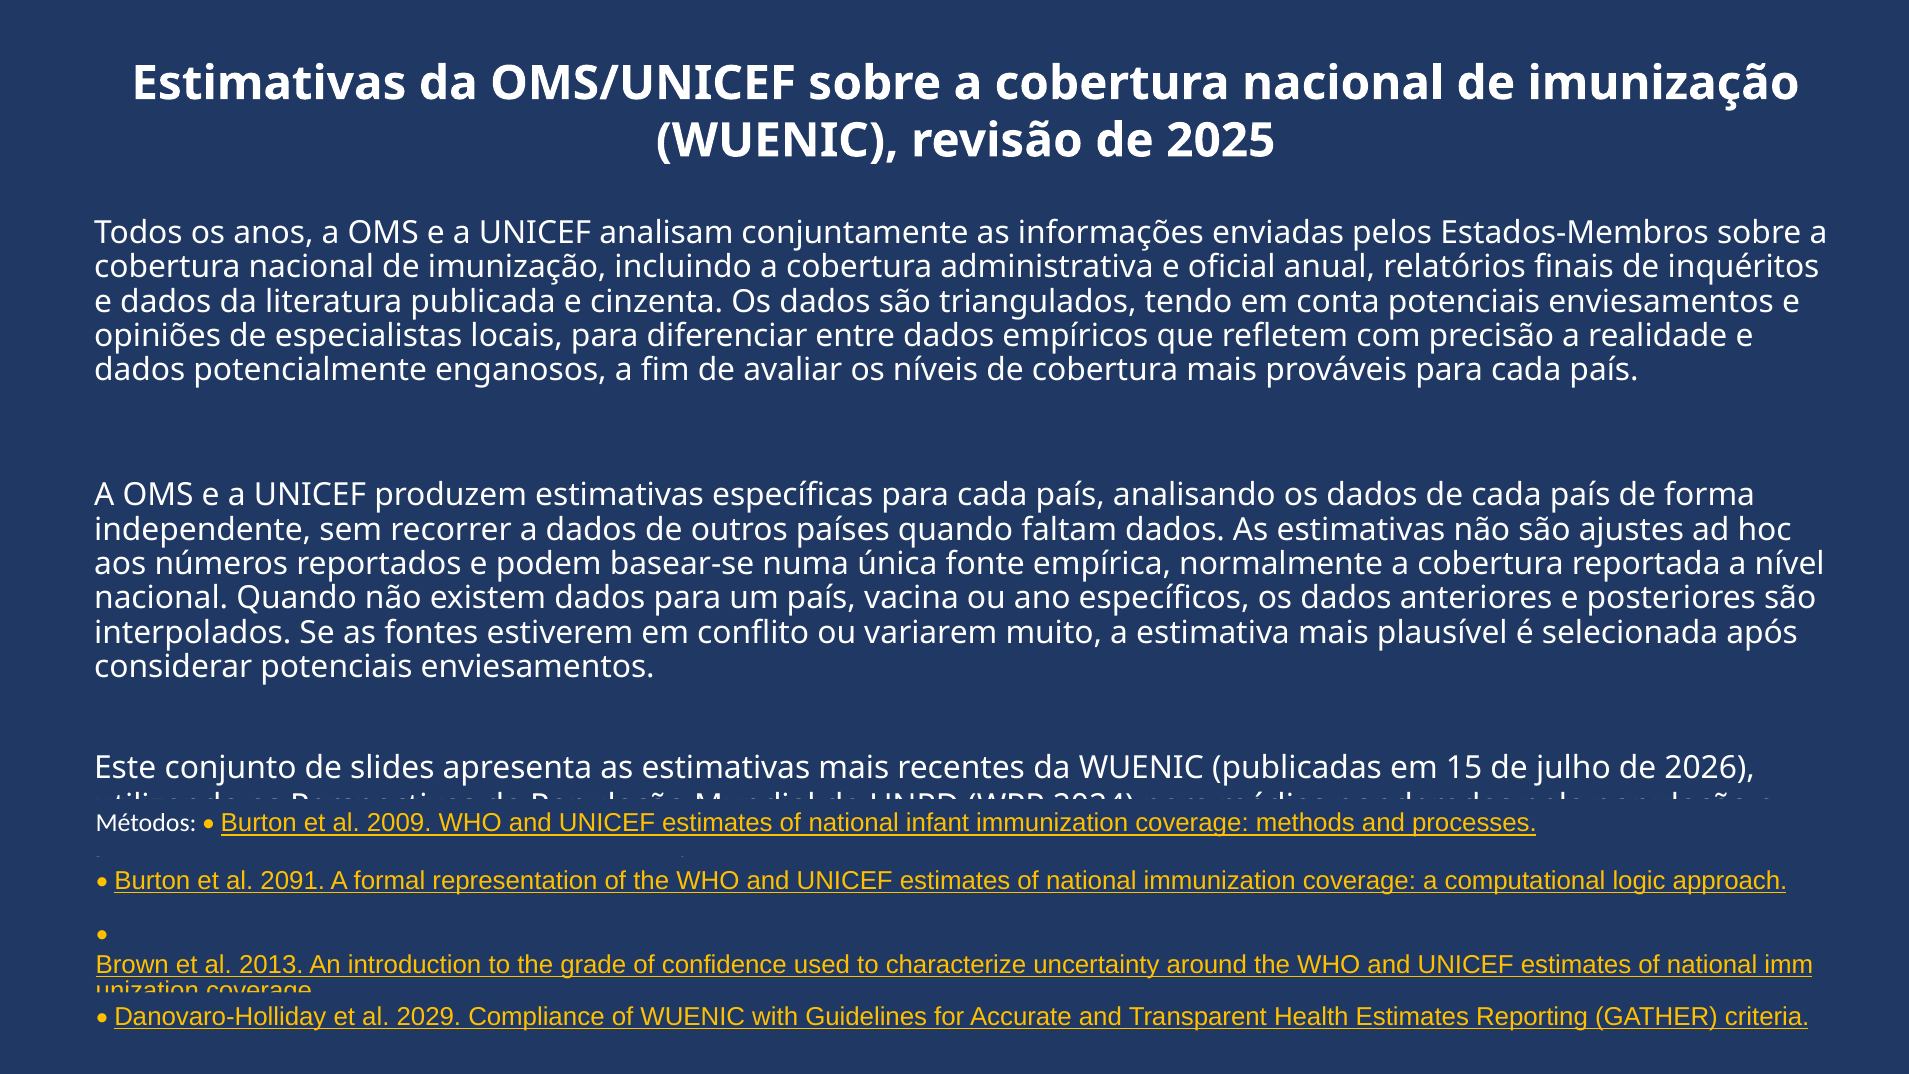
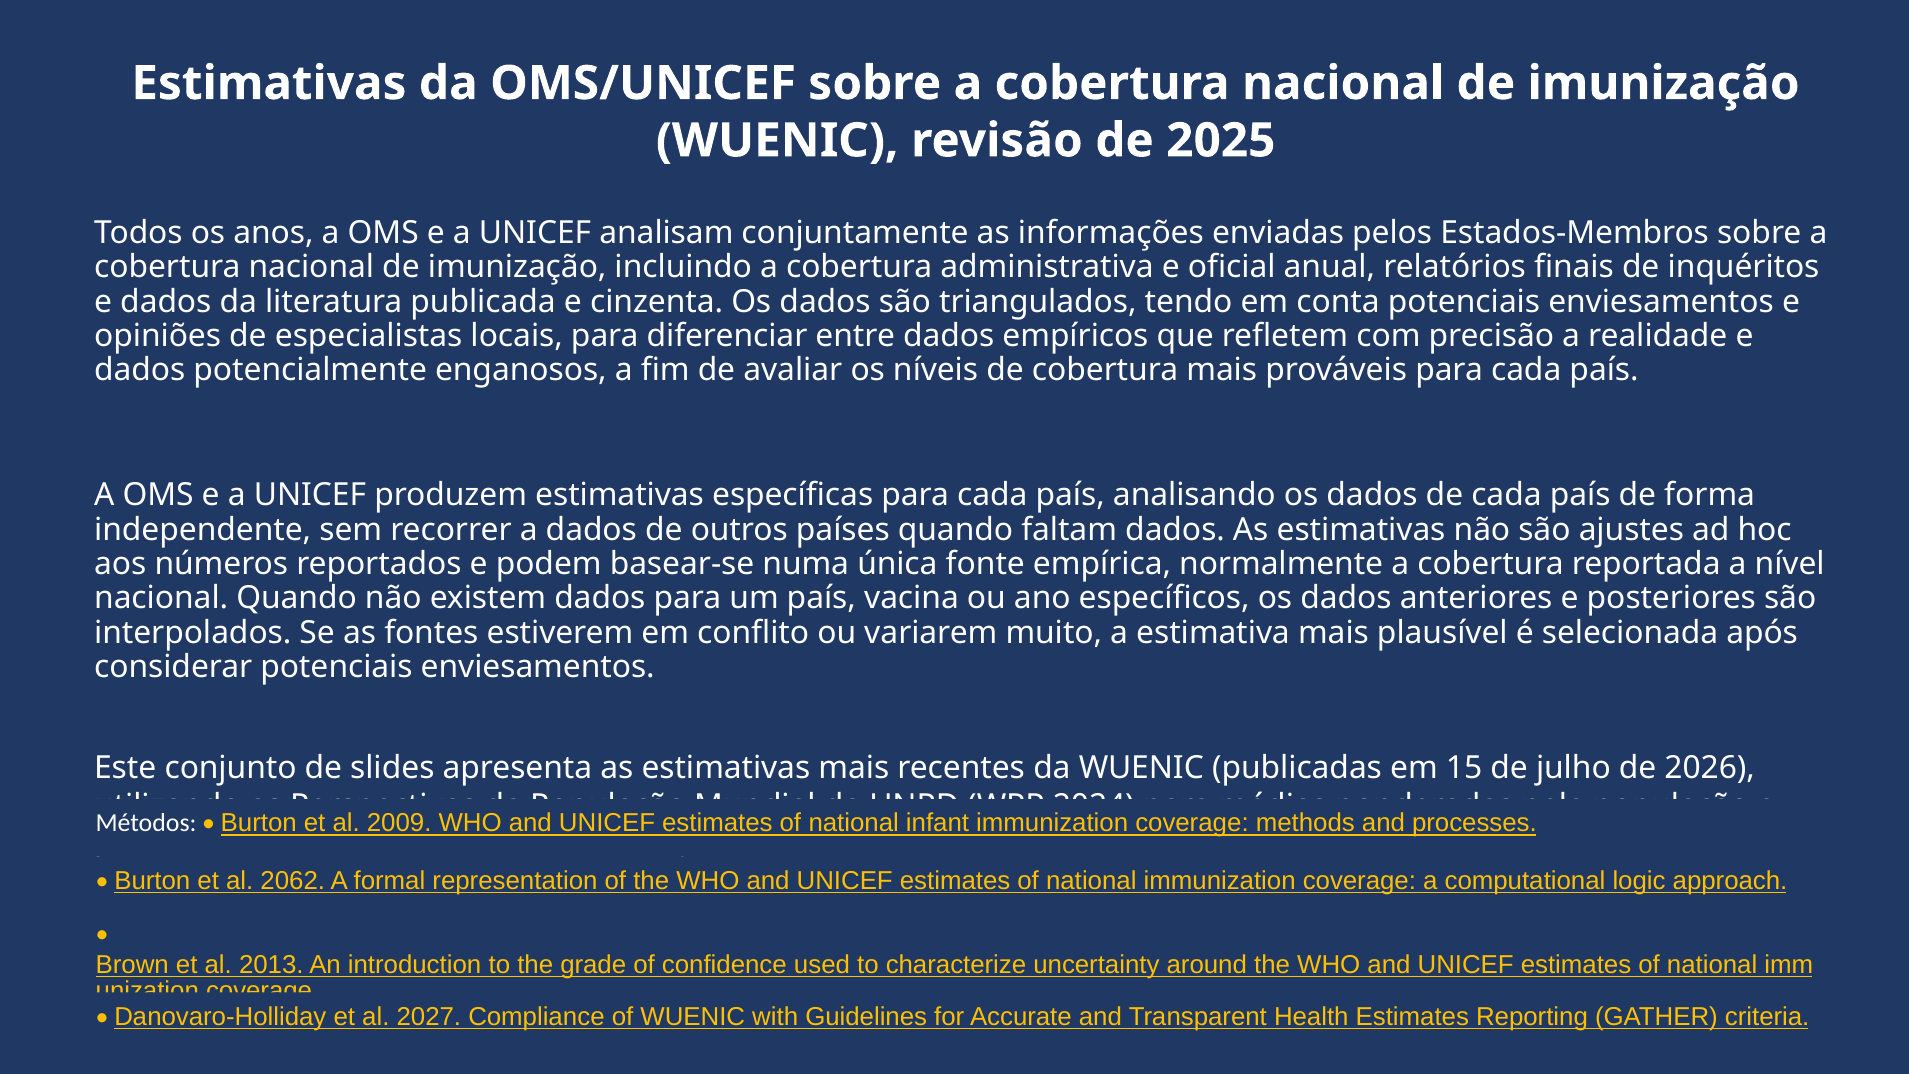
2091: 2091 -> 2062
2029: 2029 -> 2027
